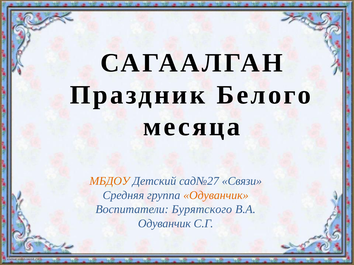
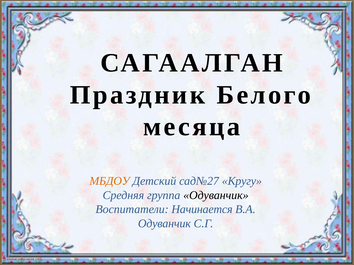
Связи: Связи -> Кругу
Одуванчик at (216, 196) colour: orange -> black
Бурятского: Бурятского -> Начинается
